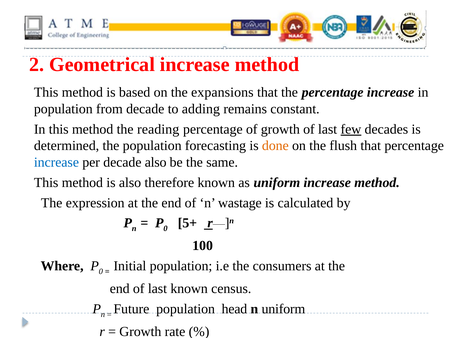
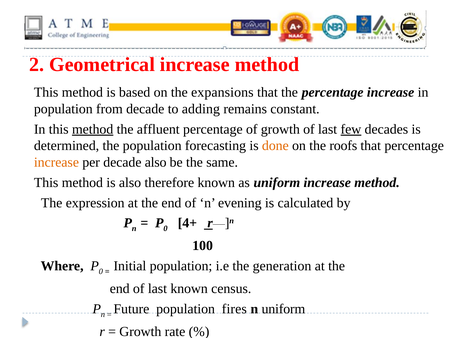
method at (93, 129) underline: none -> present
reading: reading -> affluent
flush: flush -> roofs
increase at (56, 162) colour: blue -> orange
wastage: wastage -> evening
5+: 5+ -> 4+
consumers: consumers -> generation
head: head -> fires
